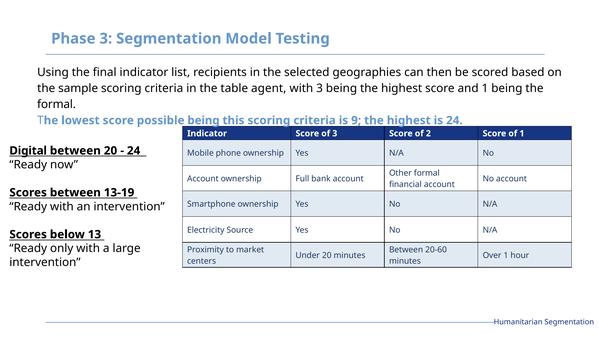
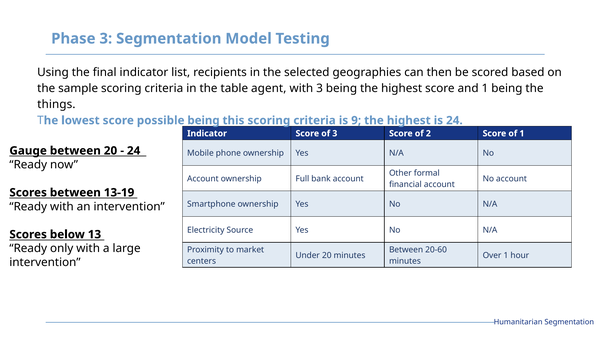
formal at (57, 105): formal -> things
Digital: Digital -> Gauge
